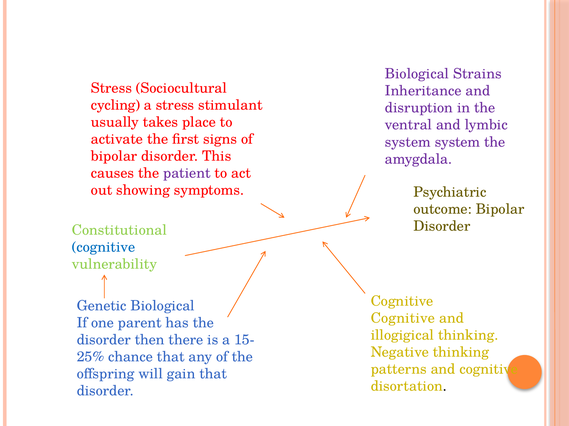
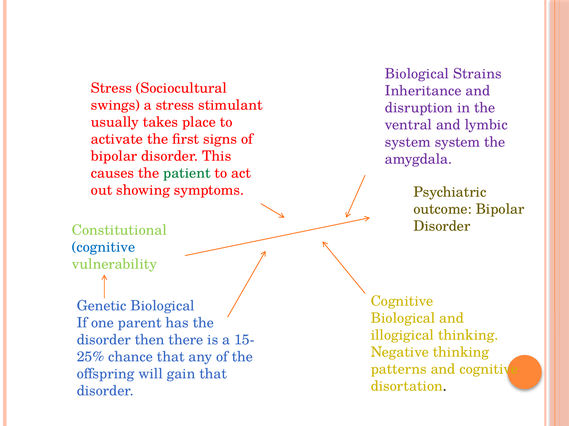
cycling: cycling -> swings
patient colour: purple -> green
Cognitive at (403, 319): Cognitive -> Biological
